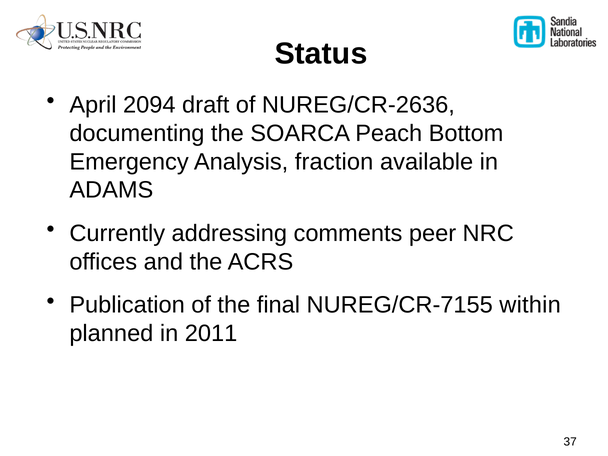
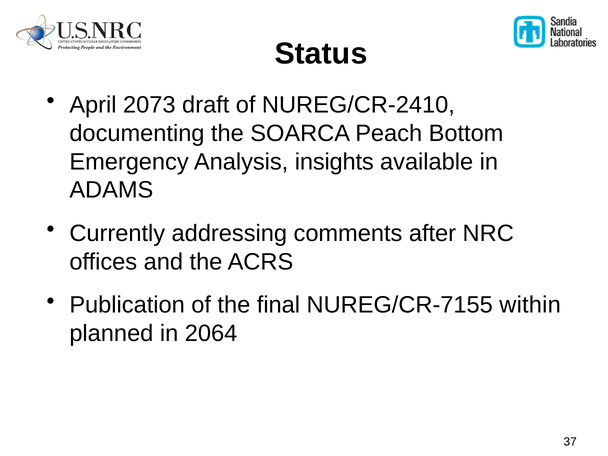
2094: 2094 -> 2073
NUREG/CR-2636: NUREG/CR-2636 -> NUREG/CR-2410
fraction: fraction -> insights
peer: peer -> after
2011: 2011 -> 2064
